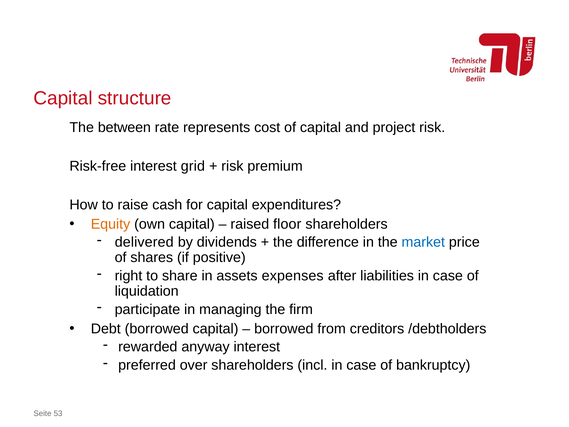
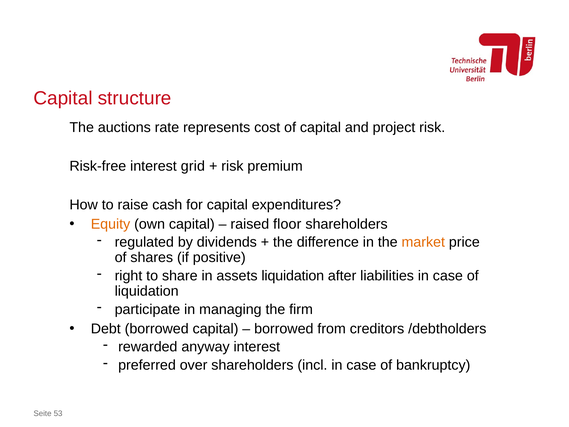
between: between -> auctions
delivered: delivered -> regulated
market colour: blue -> orange
assets expenses: expenses -> liquidation
